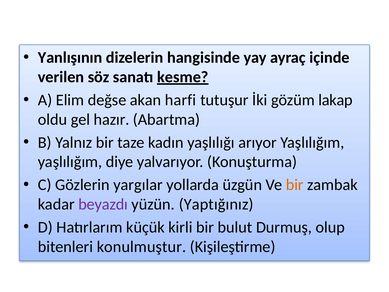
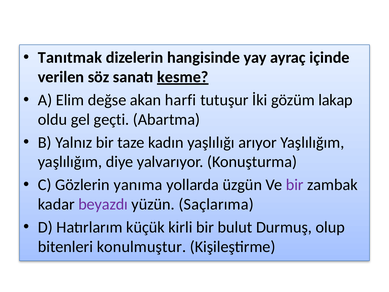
Yanlışının: Yanlışının -> Tanıtmak
hazır: hazır -> geçti
yargılar: yargılar -> yanıma
bir at (295, 185) colour: orange -> purple
Yaptığınız: Yaptığınız -> Saçlarıma
